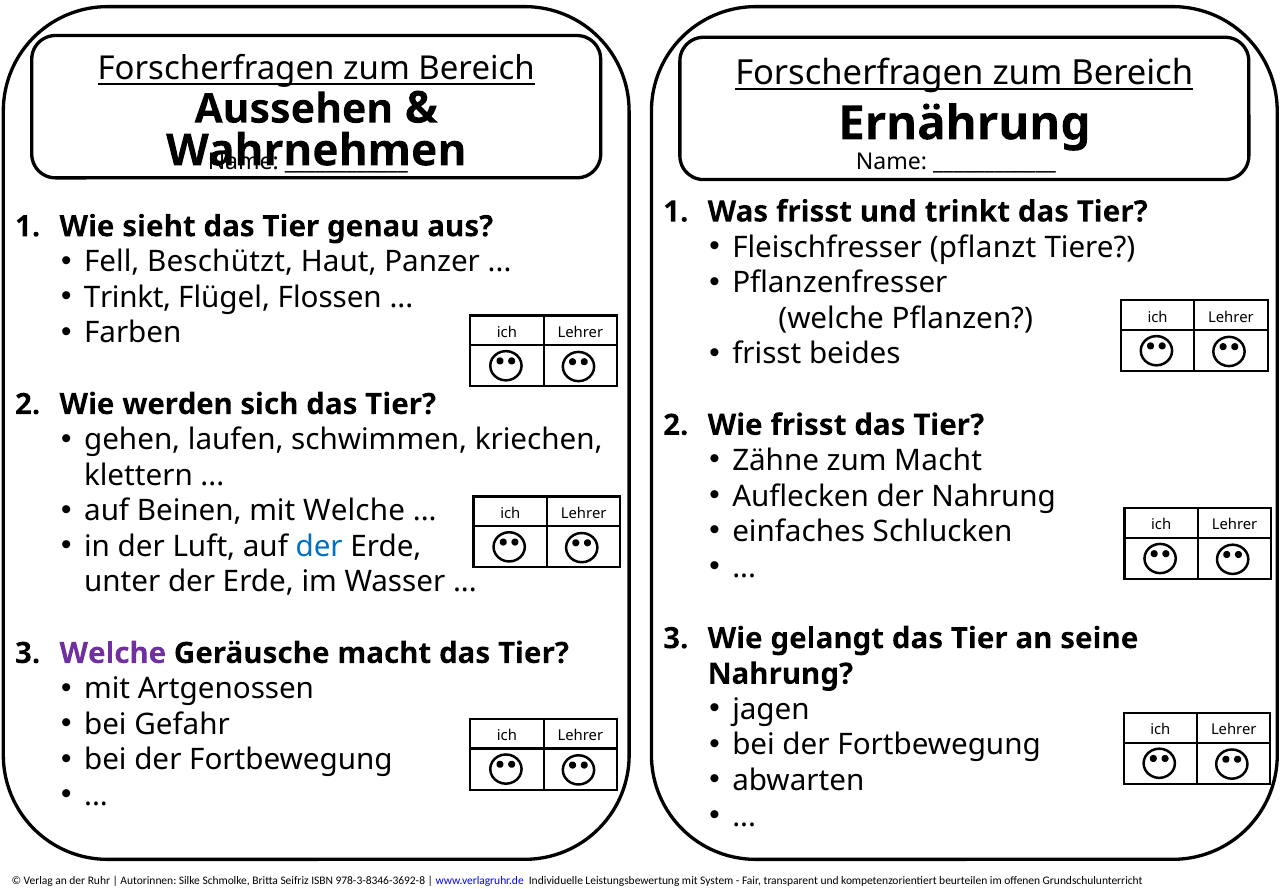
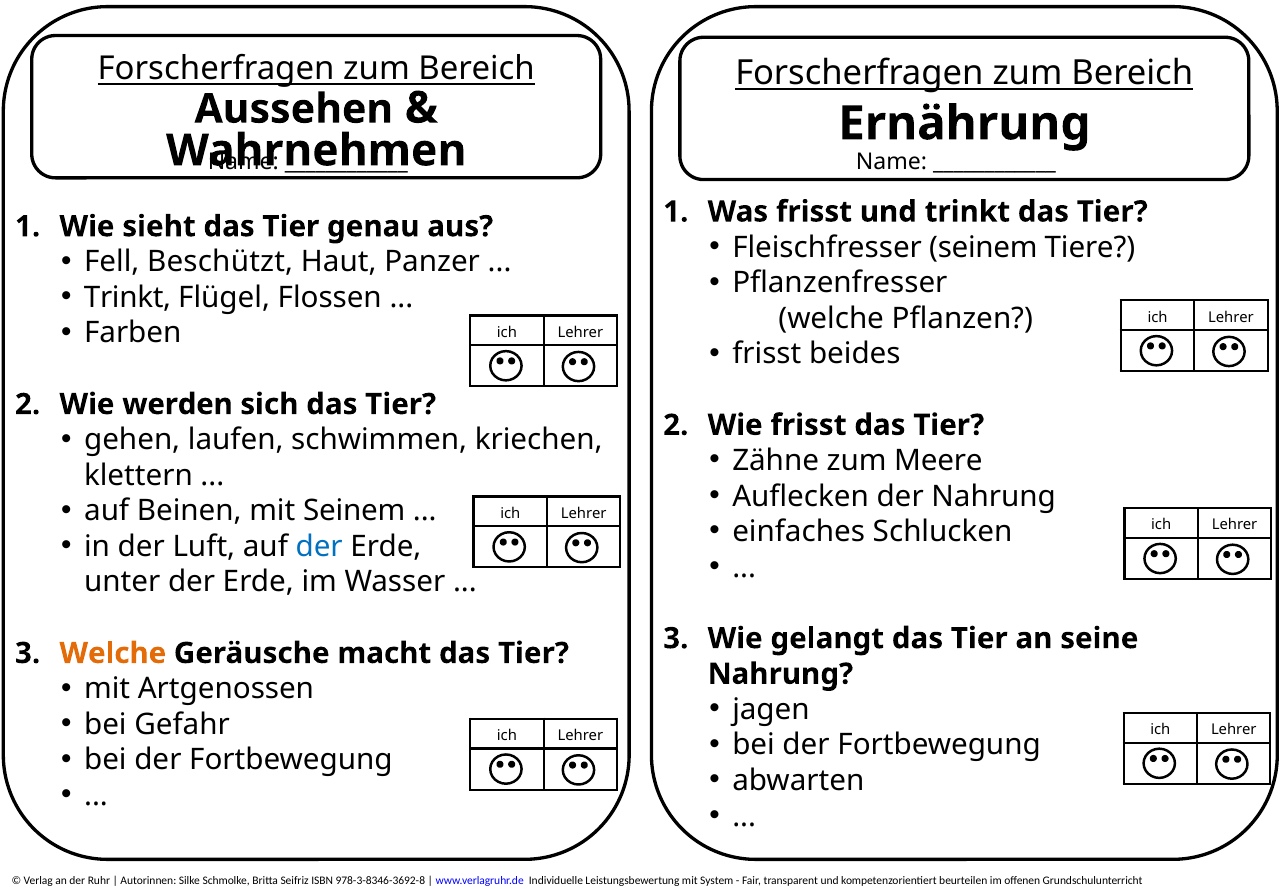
Fleischfresser pflanzt: pflanzt -> seinem
zum Macht: Macht -> Meere
mit Welche: Welche -> Seinem
Welche at (113, 653) colour: purple -> orange
